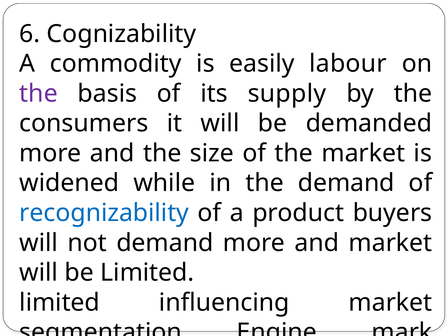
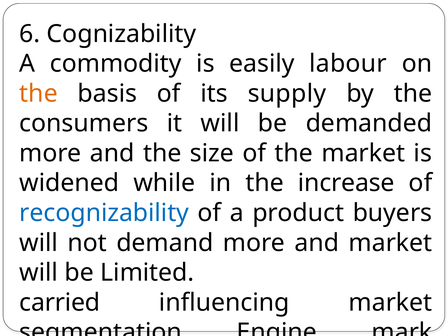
the at (39, 94) colour: purple -> orange
the demand: demand -> increase
limited at (60, 303): limited -> carried
